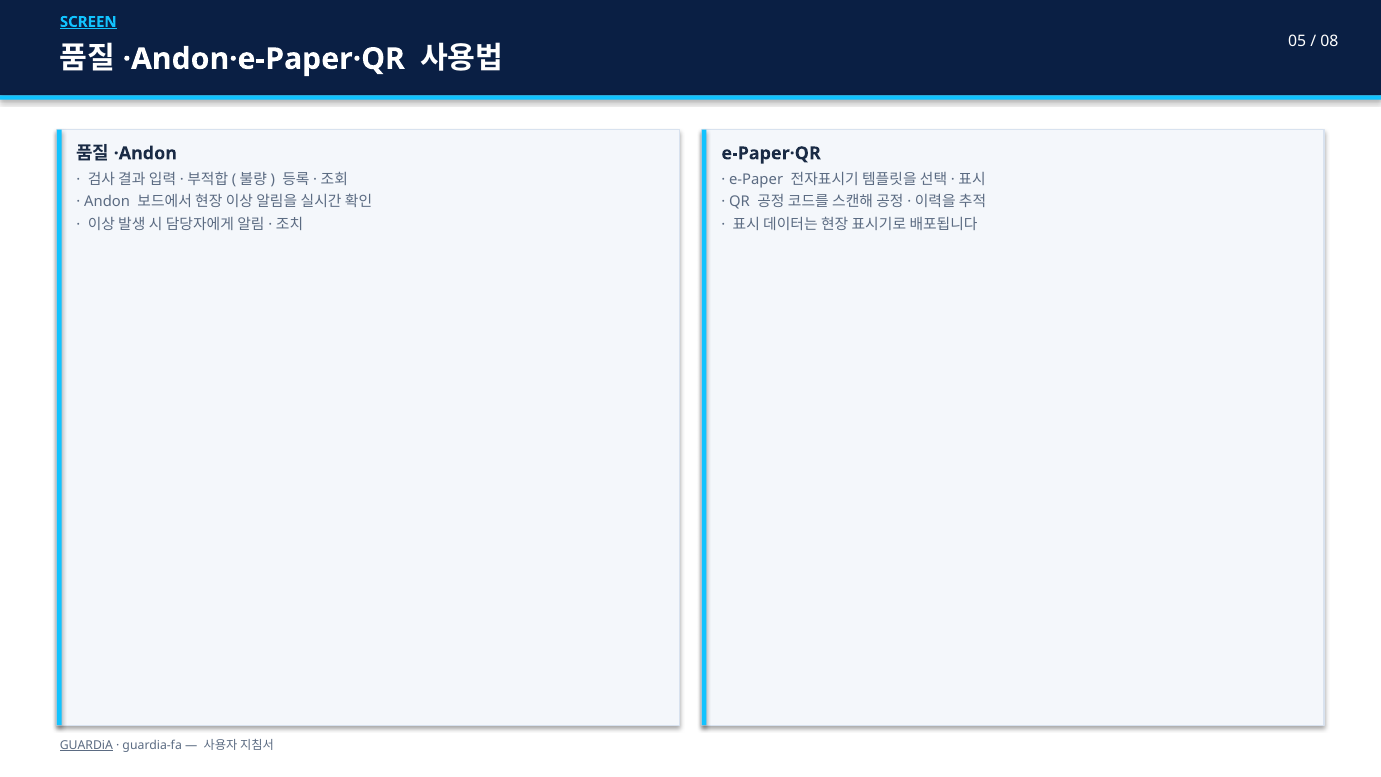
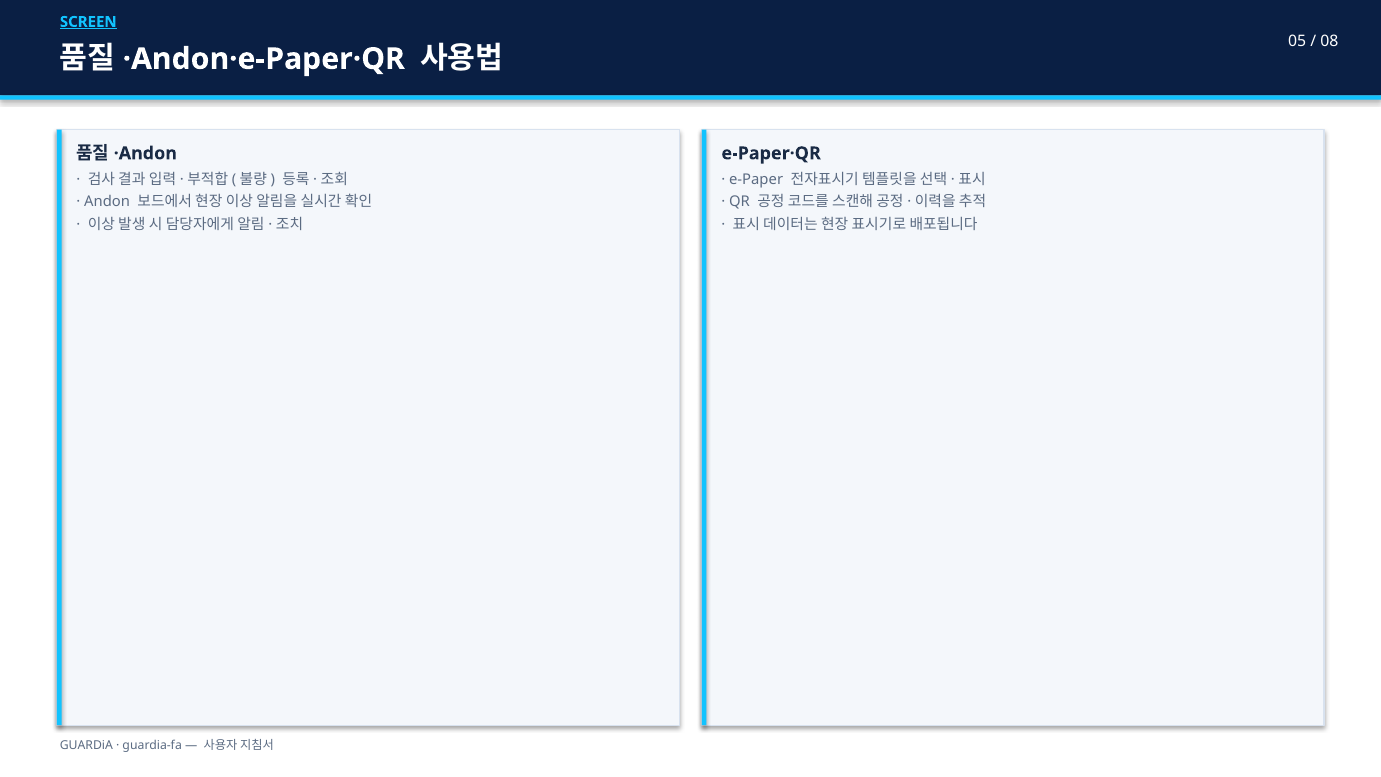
GUARDiA underline: present -> none
